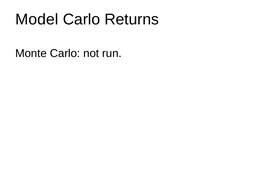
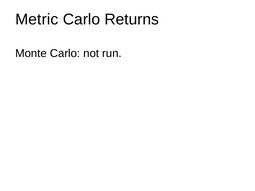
Model: Model -> Metric
